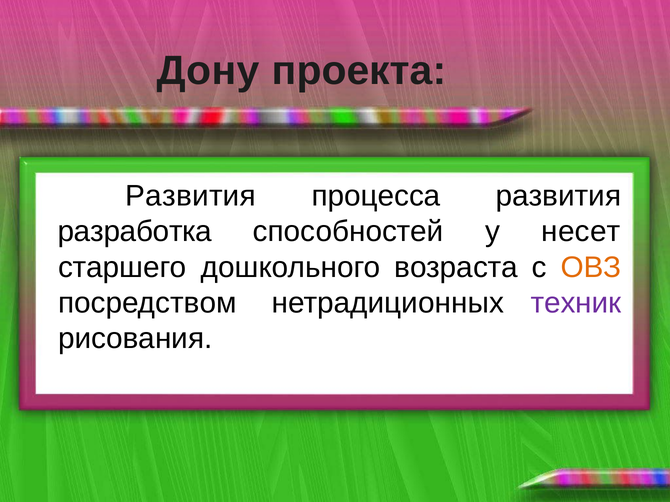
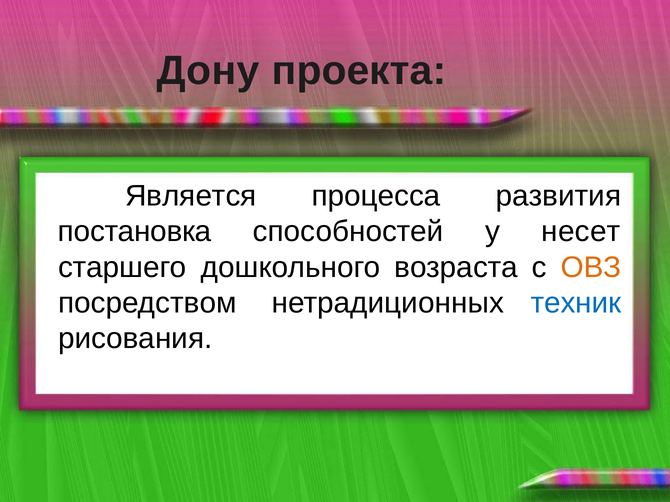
Развития at (191, 196): Развития -> Является
разработка: разработка -> постановка
техник colour: purple -> blue
